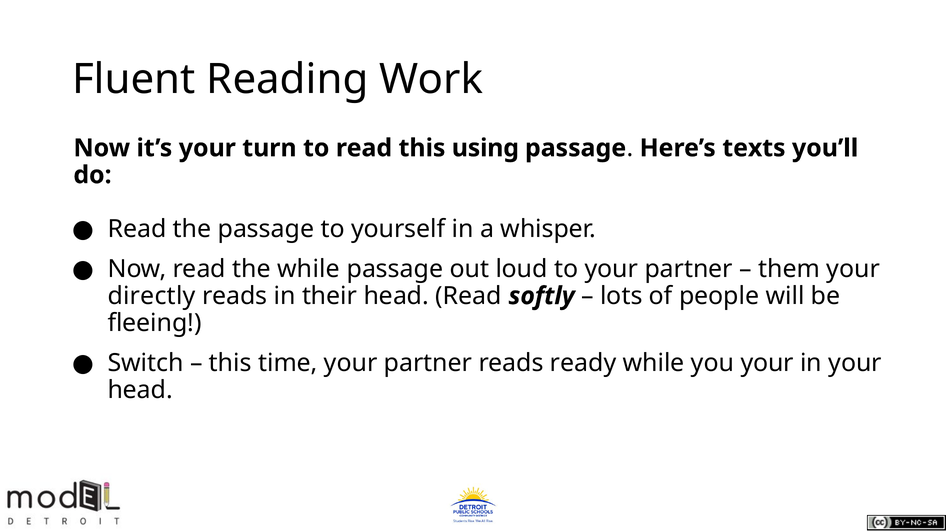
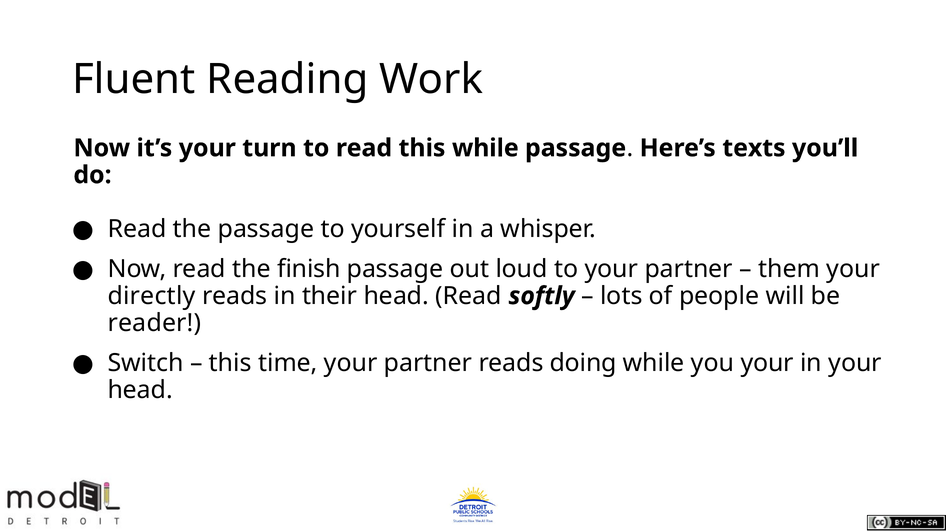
this using: using -> while
the while: while -> finish
fleeing: fleeing -> reader
ready: ready -> doing
